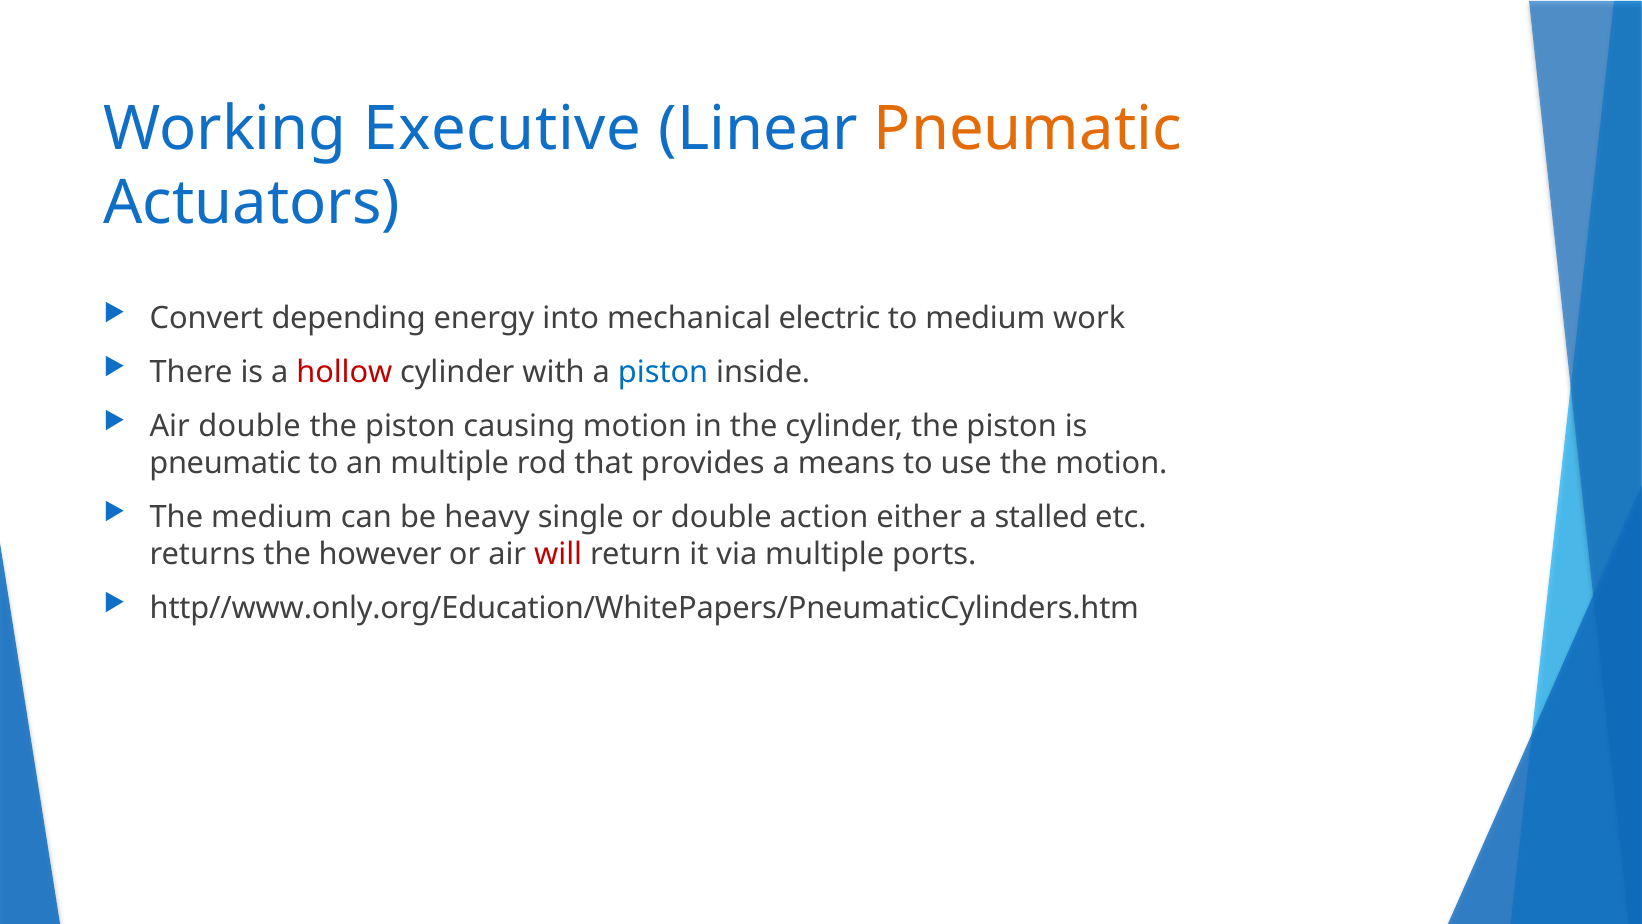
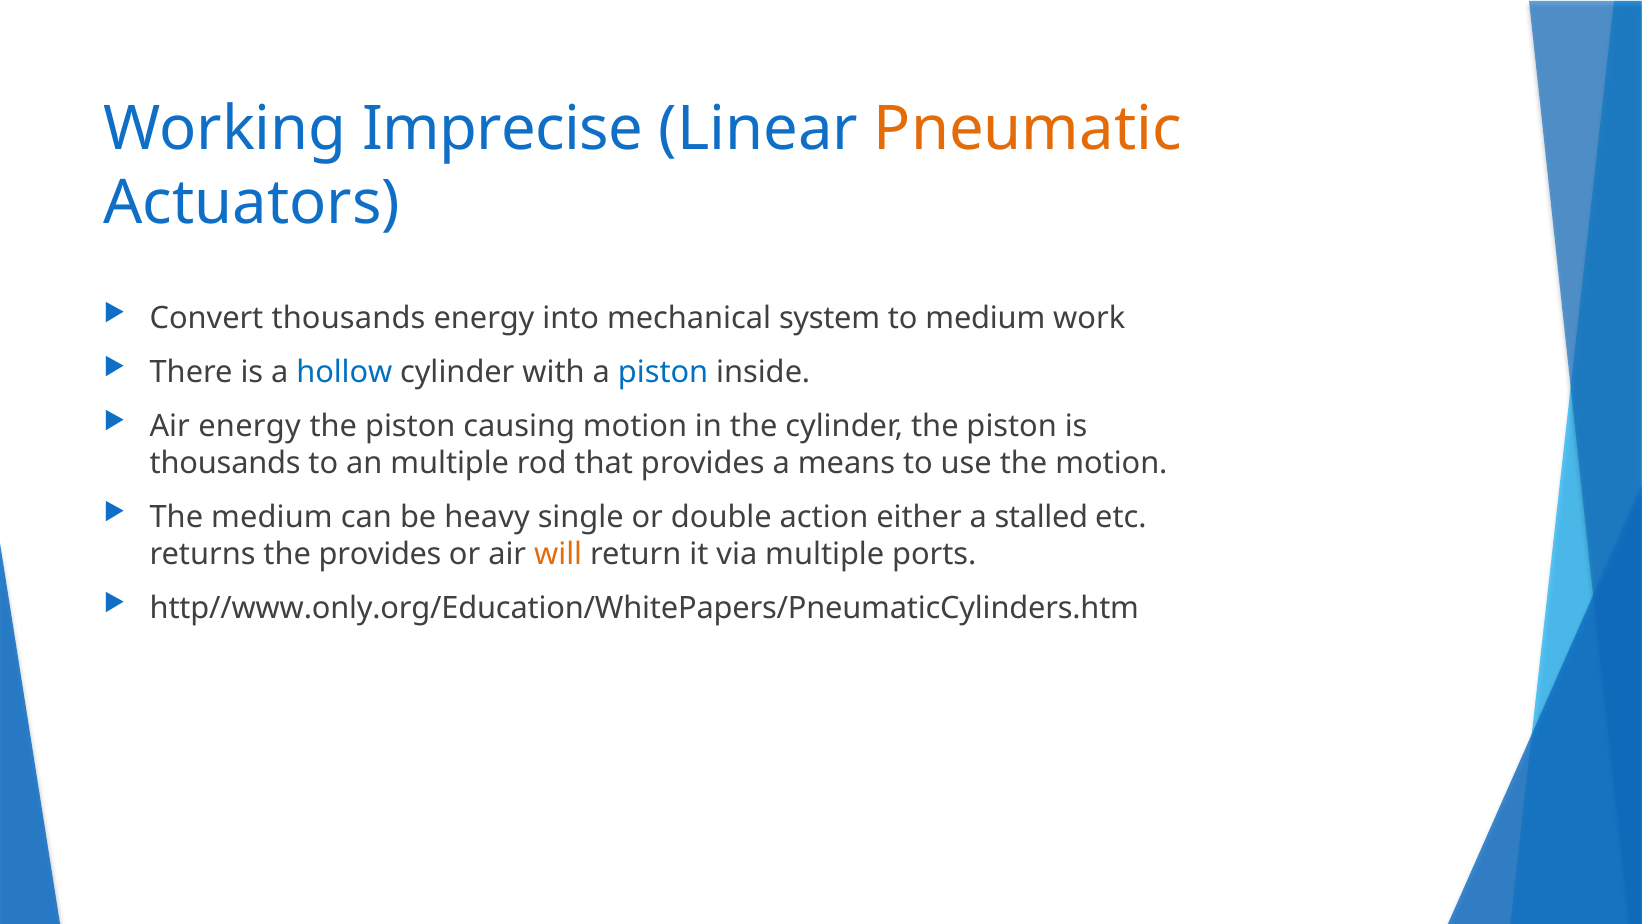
Executive: Executive -> Imprecise
Convert depending: depending -> thousands
electric: electric -> system
hollow colour: red -> blue
Air double: double -> energy
pneumatic at (225, 463): pneumatic -> thousands
the however: however -> provides
will colour: red -> orange
